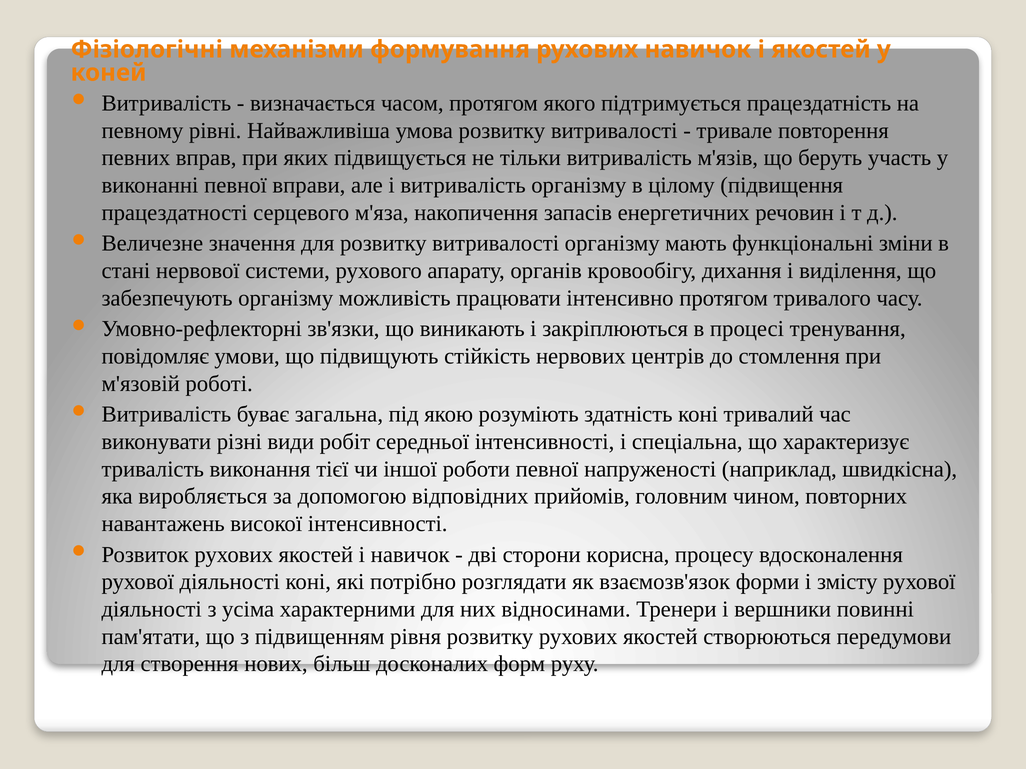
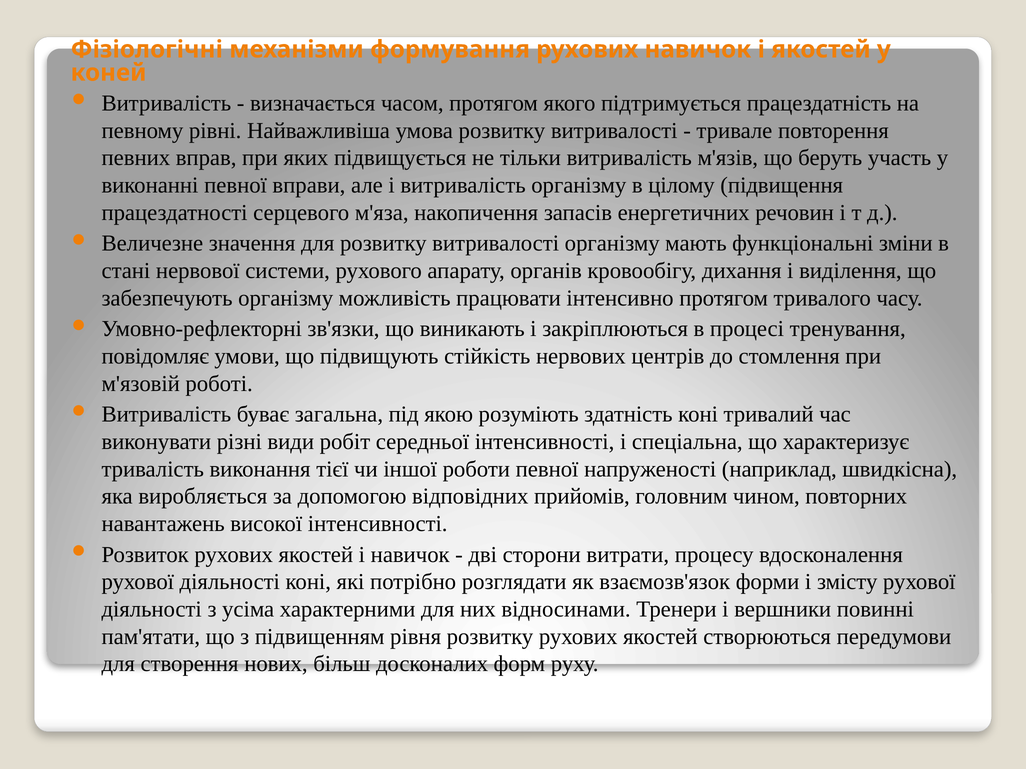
корисна: корисна -> витрати
